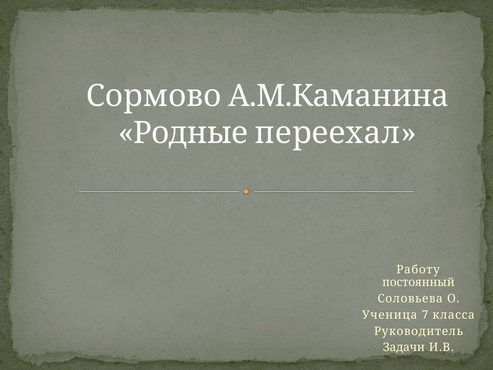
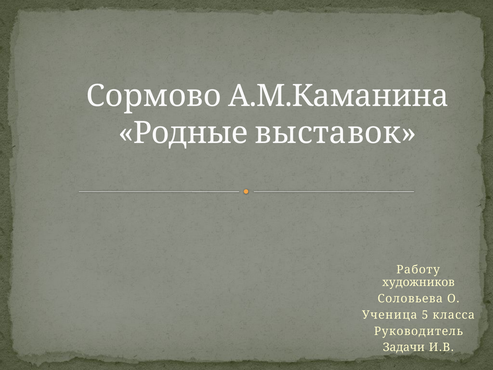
переехал: переехал -> выставок
постоянный: постоянный -> художников
7: 7 -> 5
